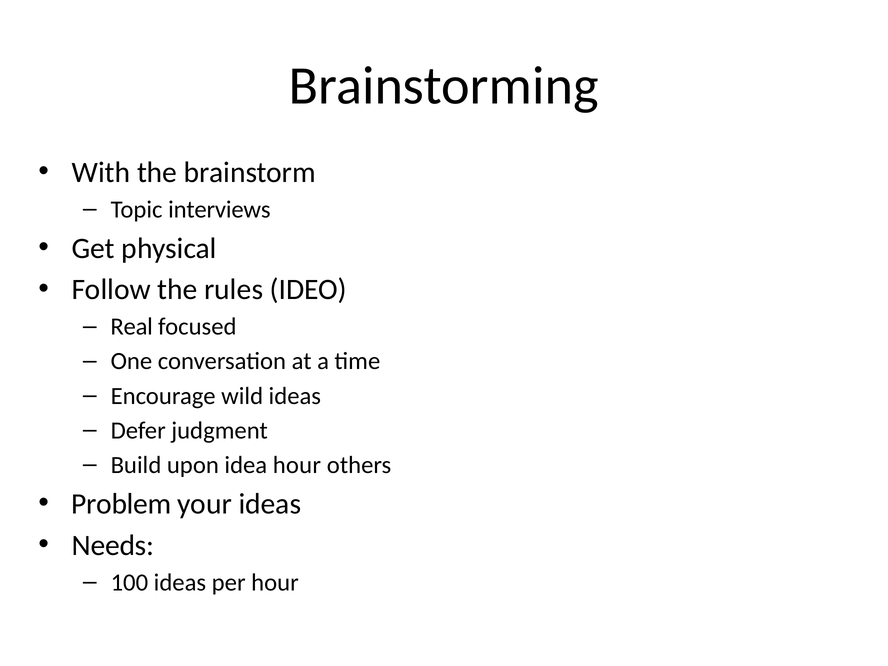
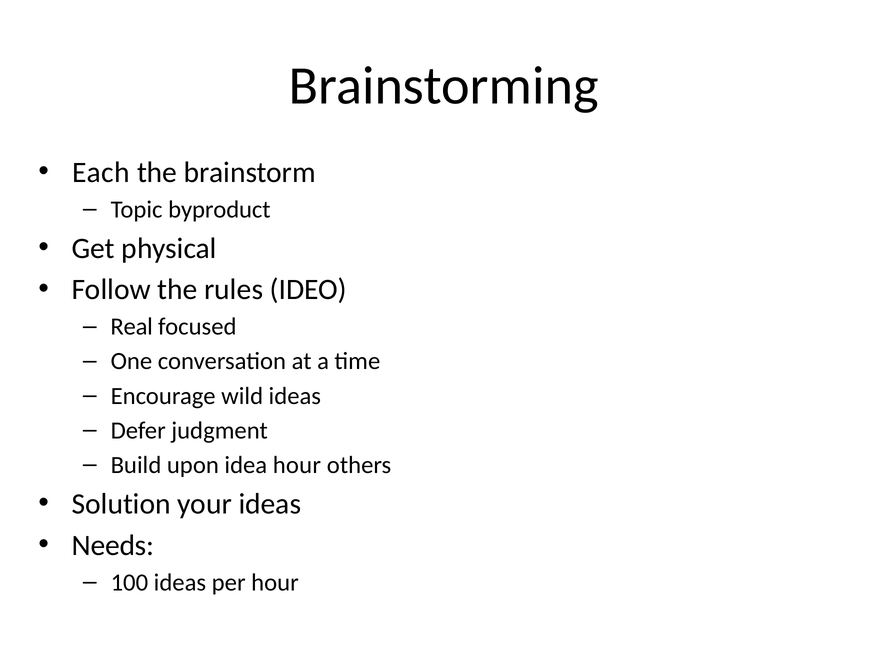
With: With -> Each
interviews: interviews -> byproduct
Problem: Problem -> Solution
